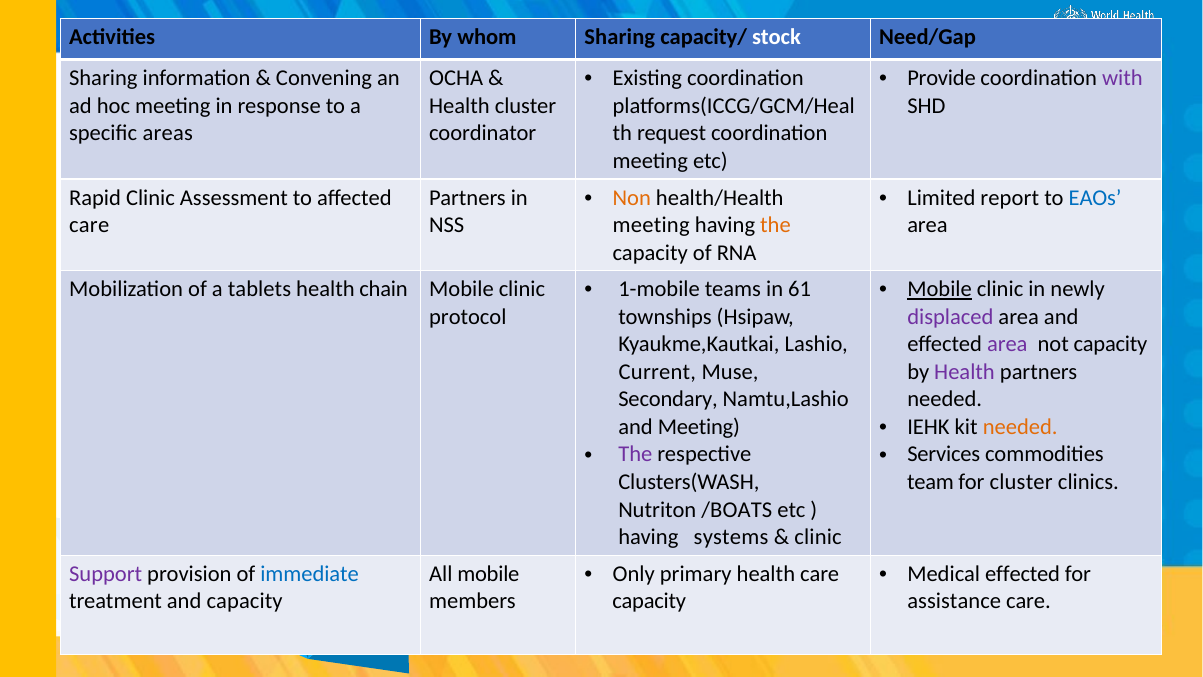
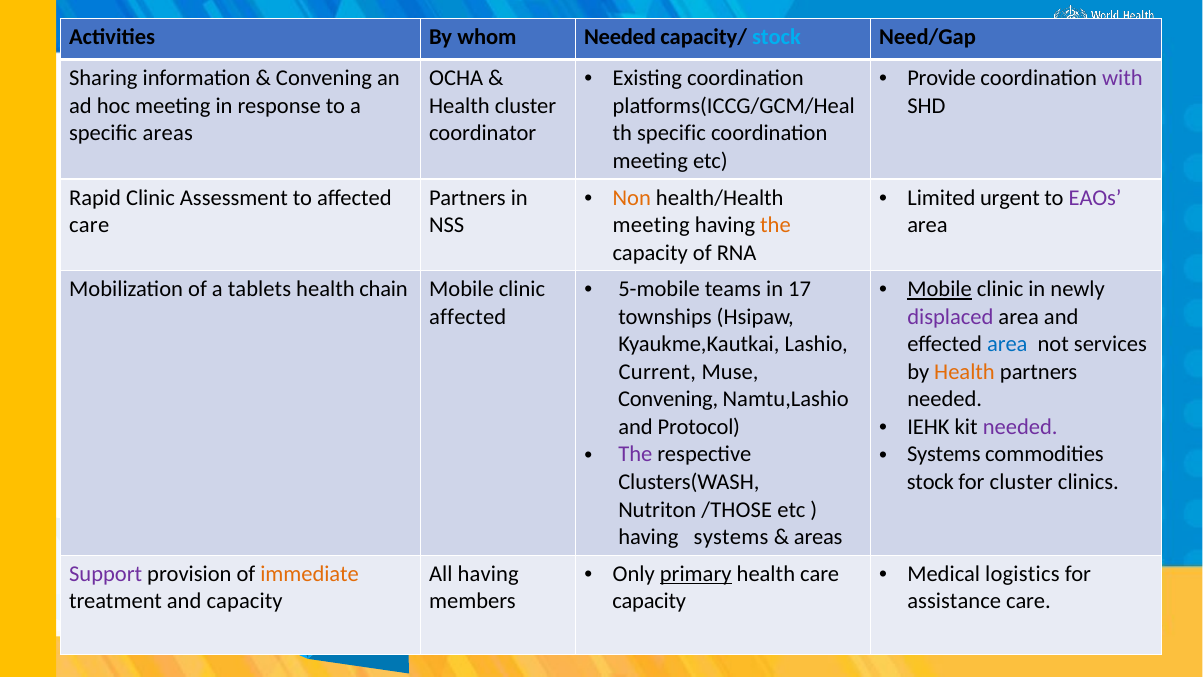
whom Sharing: Sharing -> Needed
stock at (776, 37) colour: white -> light blue
request at (672, 133): request -> specific
report: report -> urgent
EAOs colour: blue -> purple
1-mobile: 1-mobile -> 5-mobile
61: 61 -> 17
protocol at (468, 317): protocol -> affected
area at (1007, 344) colour: purple -> blue
not capacity: capacity -> services
Health at (965, 372) colour: purple -> orange
Secondary at (668, 399): Secondary -> Convening
needed at (1020, 427) colour: orange -> purple
and Meeting: Meeting -> Protocol
Services at (944, 454): Services -> Systems
team at (930, 482): team -> stock
/BOATS: /BOATS -> /THOSE
clinic at (818, 537): clinic -> areas
primary underline: none -> present
Medical effected: effected -> logistics
immediate at (310, 573) colour: blue -> orange
All mobile: mobile -> having
